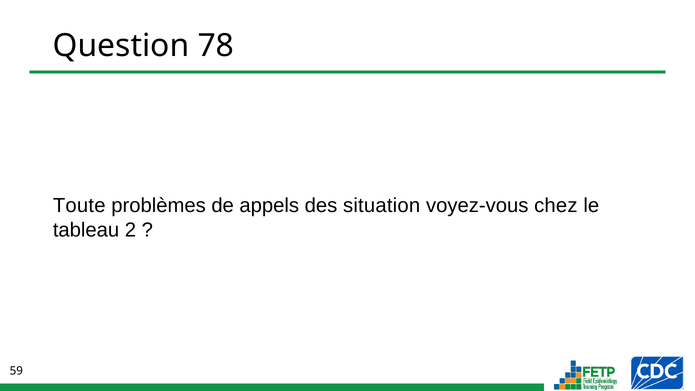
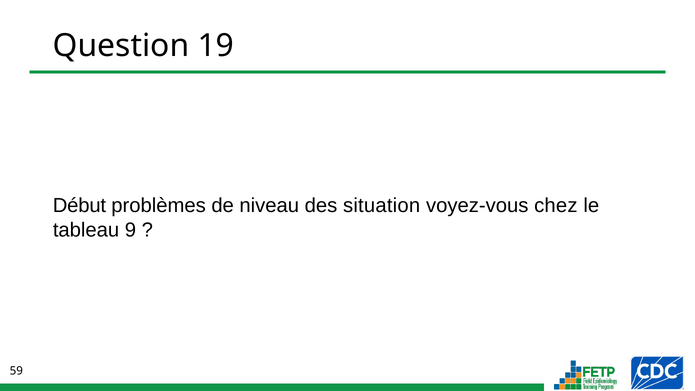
78: 78 -> 19
Toute: Toute -> Début
appels: appels -> niveau
2: 2 -> 9
